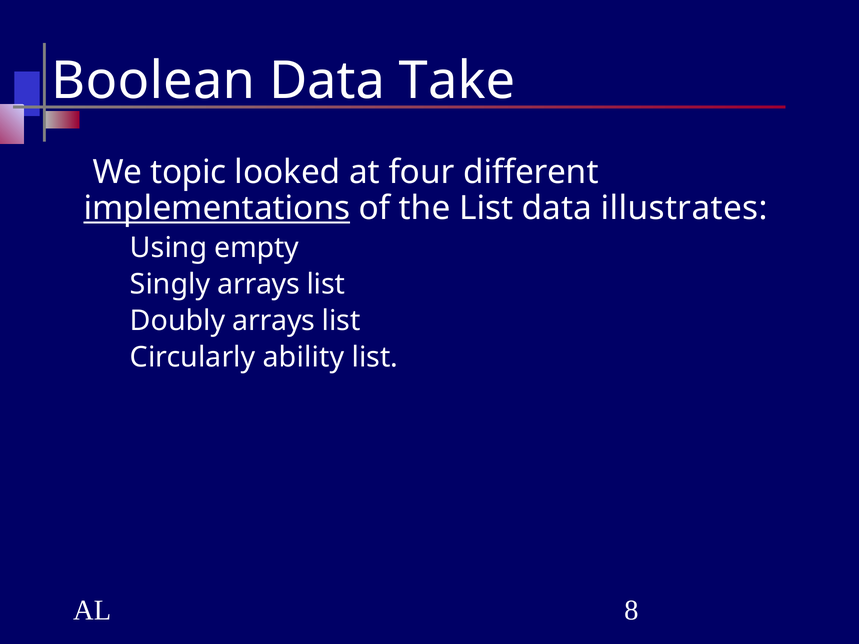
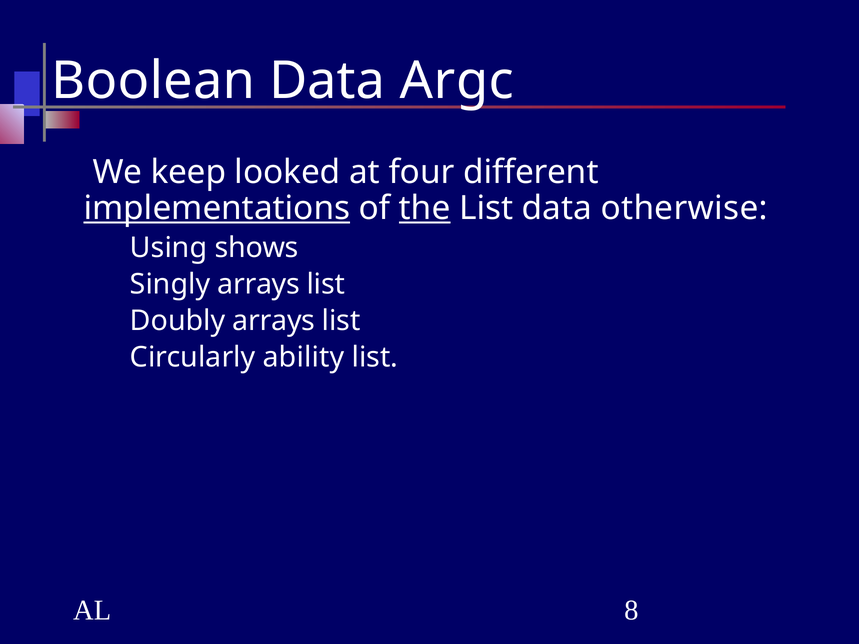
Take: Take -> Argc
topic: topic -> keep
the underline: none -> present
illustrates: illustrates -> otherwise
empty: empty -> shows
